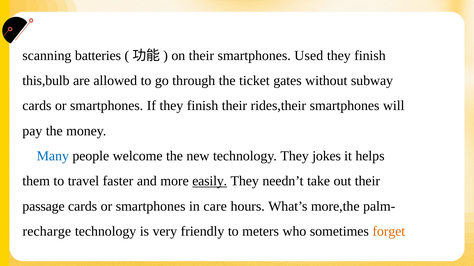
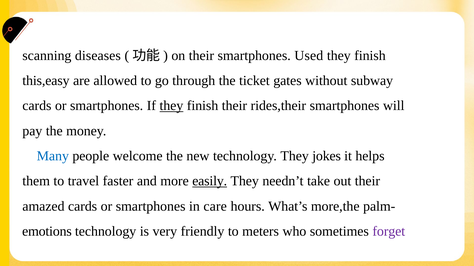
batteries: batteries -> diseases
this,bulb: this,bulb -> this,easy
they at (171, 106) underline: none -> present
passage: passage -> amazed
recharge: recharge -> emotions
forget colour: orange -> purple
